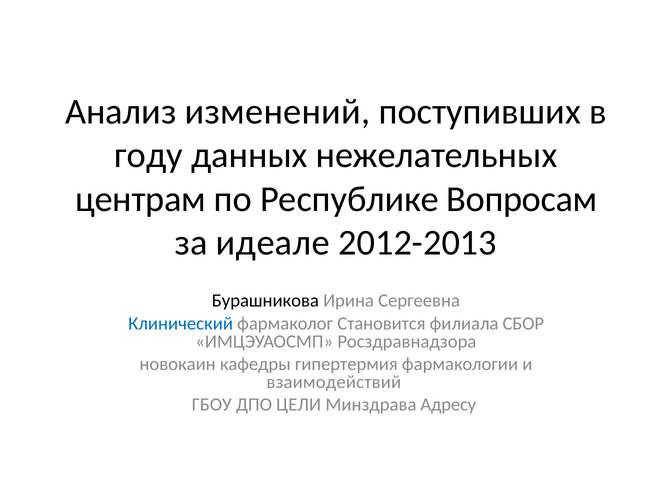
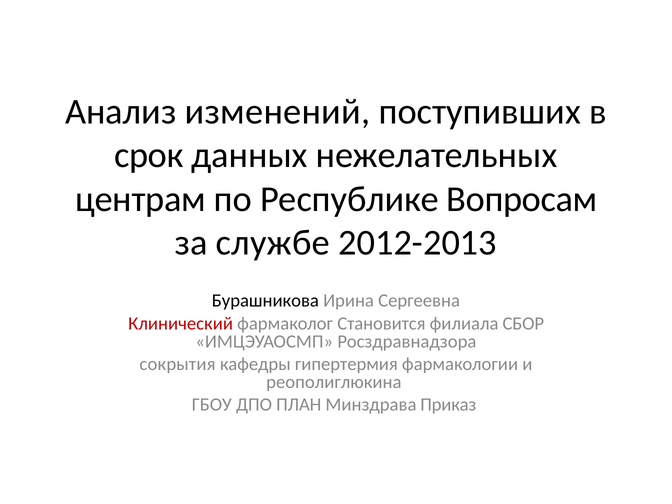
году: году -> срок
идеале: идеале -> службе
Клинический colour: blue -> red
новокаин: новокаин -> сокрытия
взаимодействий: взаимодействий -> реополиглюкина
ЦЕЛИ: ЦЕЛИ -> ПЛАН
Адресу: Адресу -> Приказ
